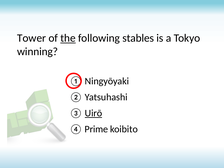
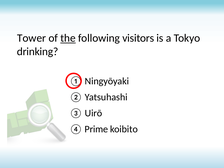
stables: stables -> visitors
winning: winning -> drinking
Uirō underline: present -> none
